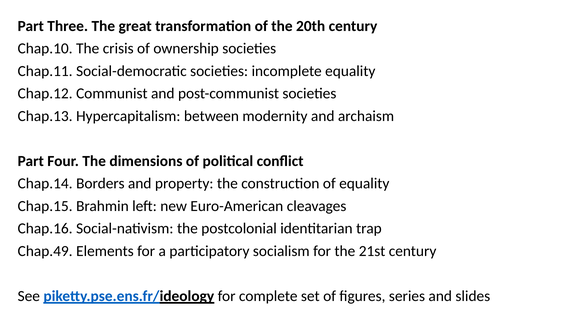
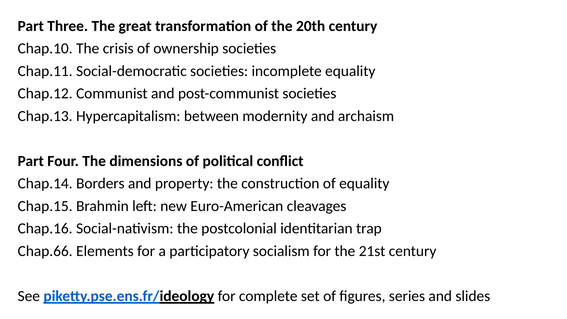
Chap.49: Chap.49 -> Chap.66
